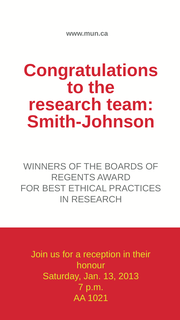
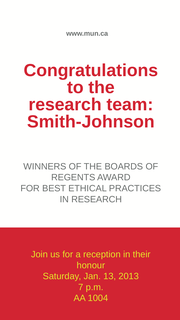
1021: 1021 -> 1004
